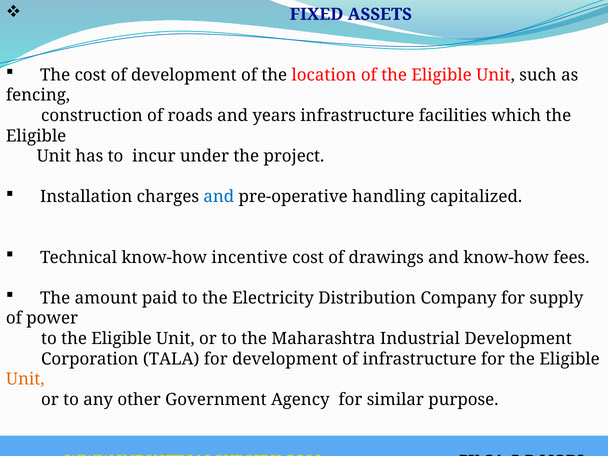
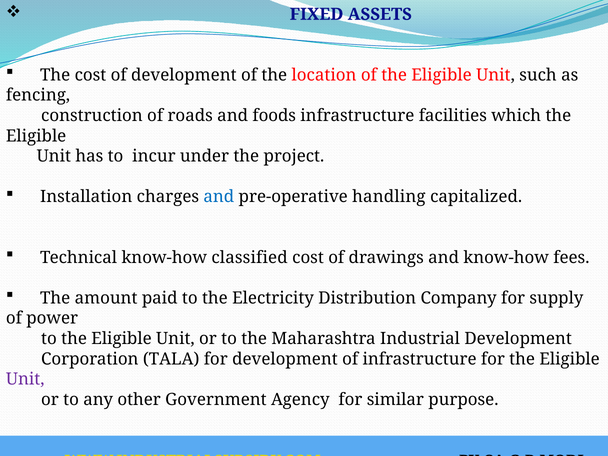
years: years -> foods
incentive: incentive -> classified
Unit at (25, 379) colour: orange -> purple
